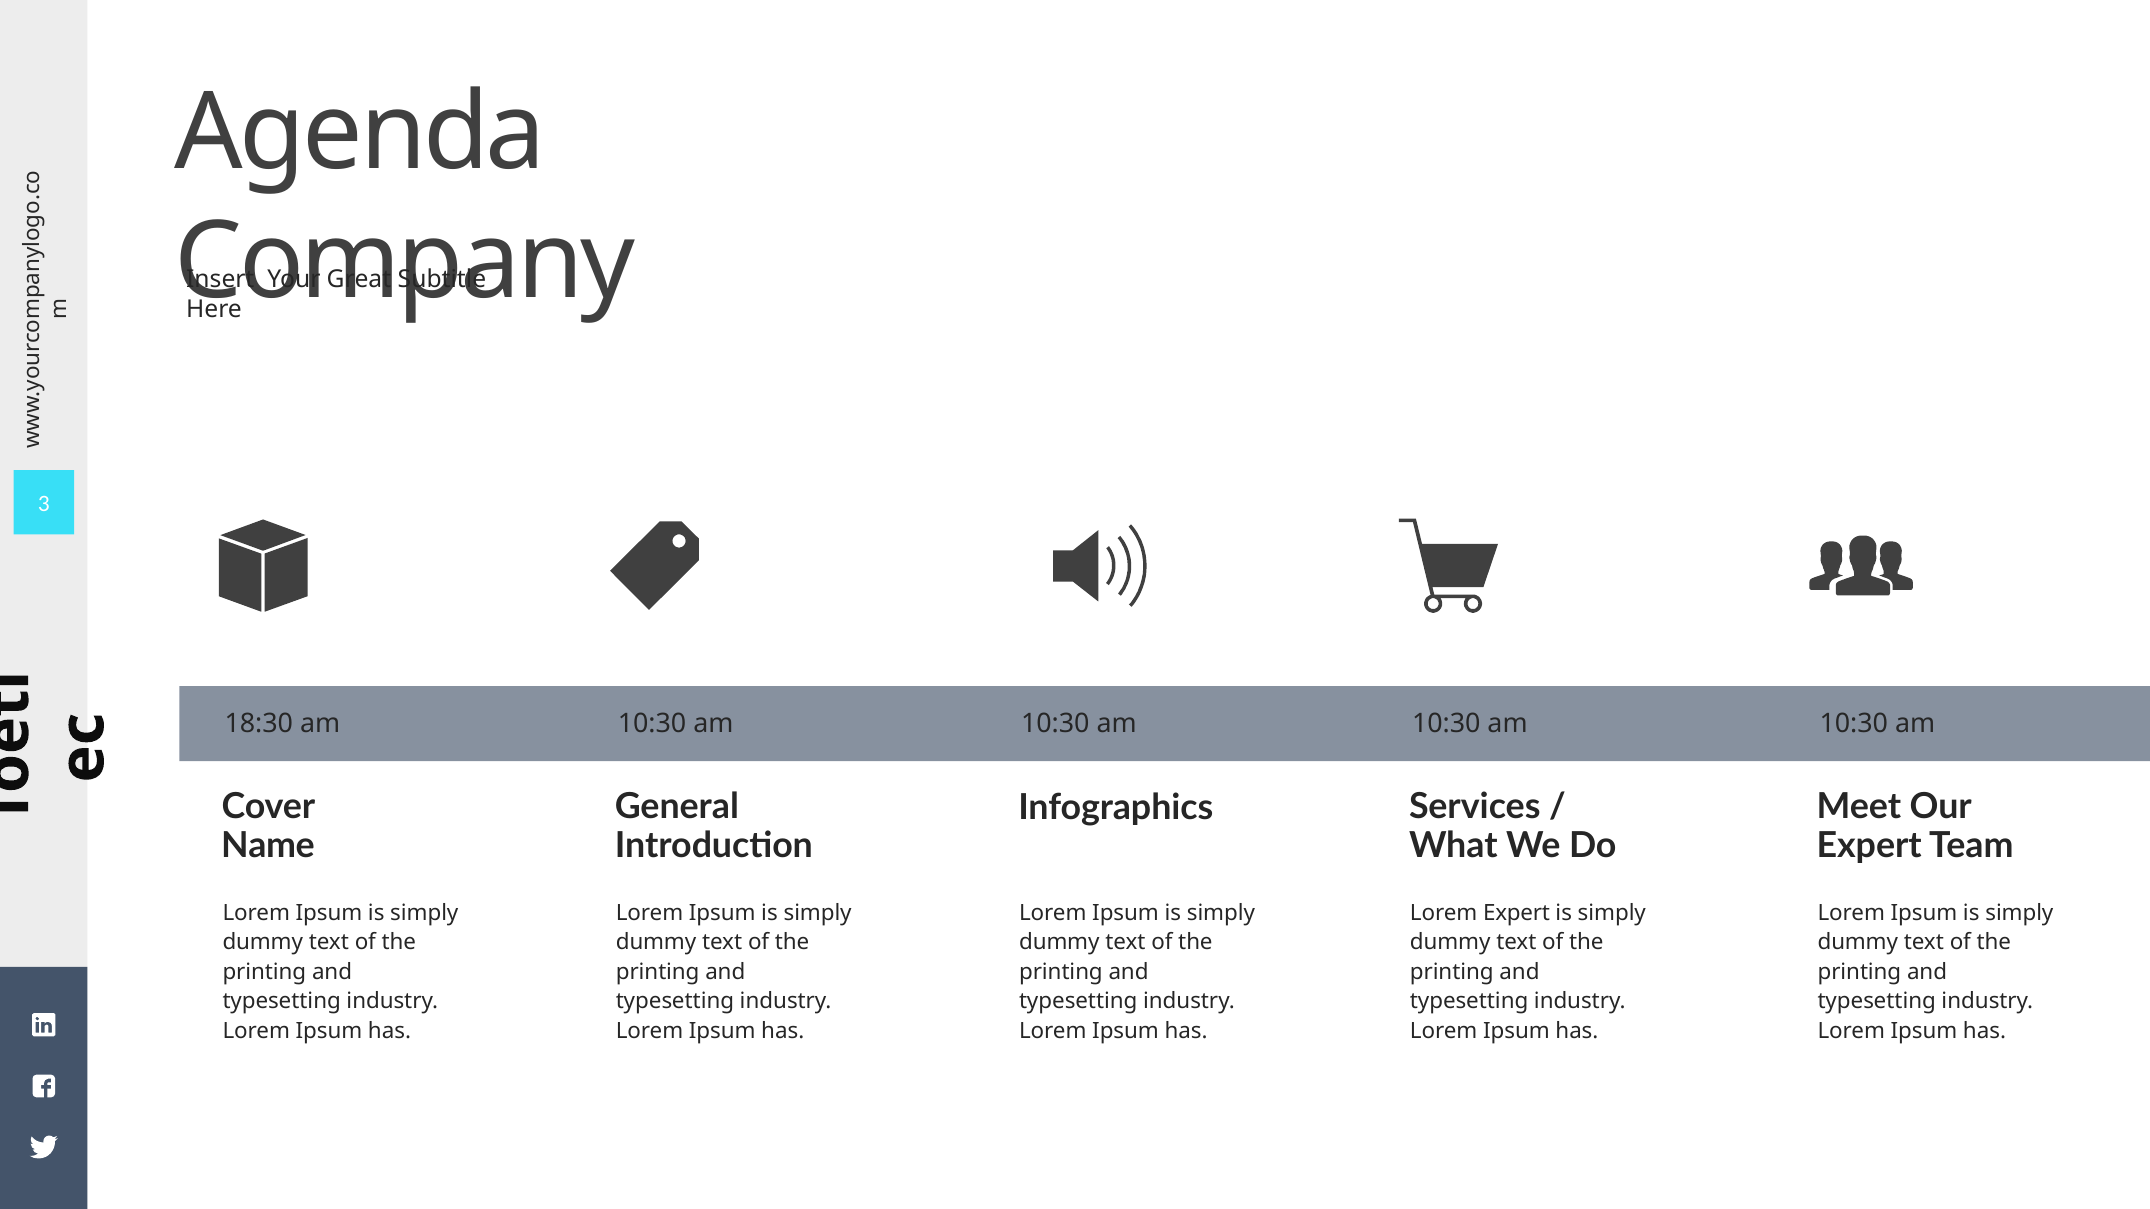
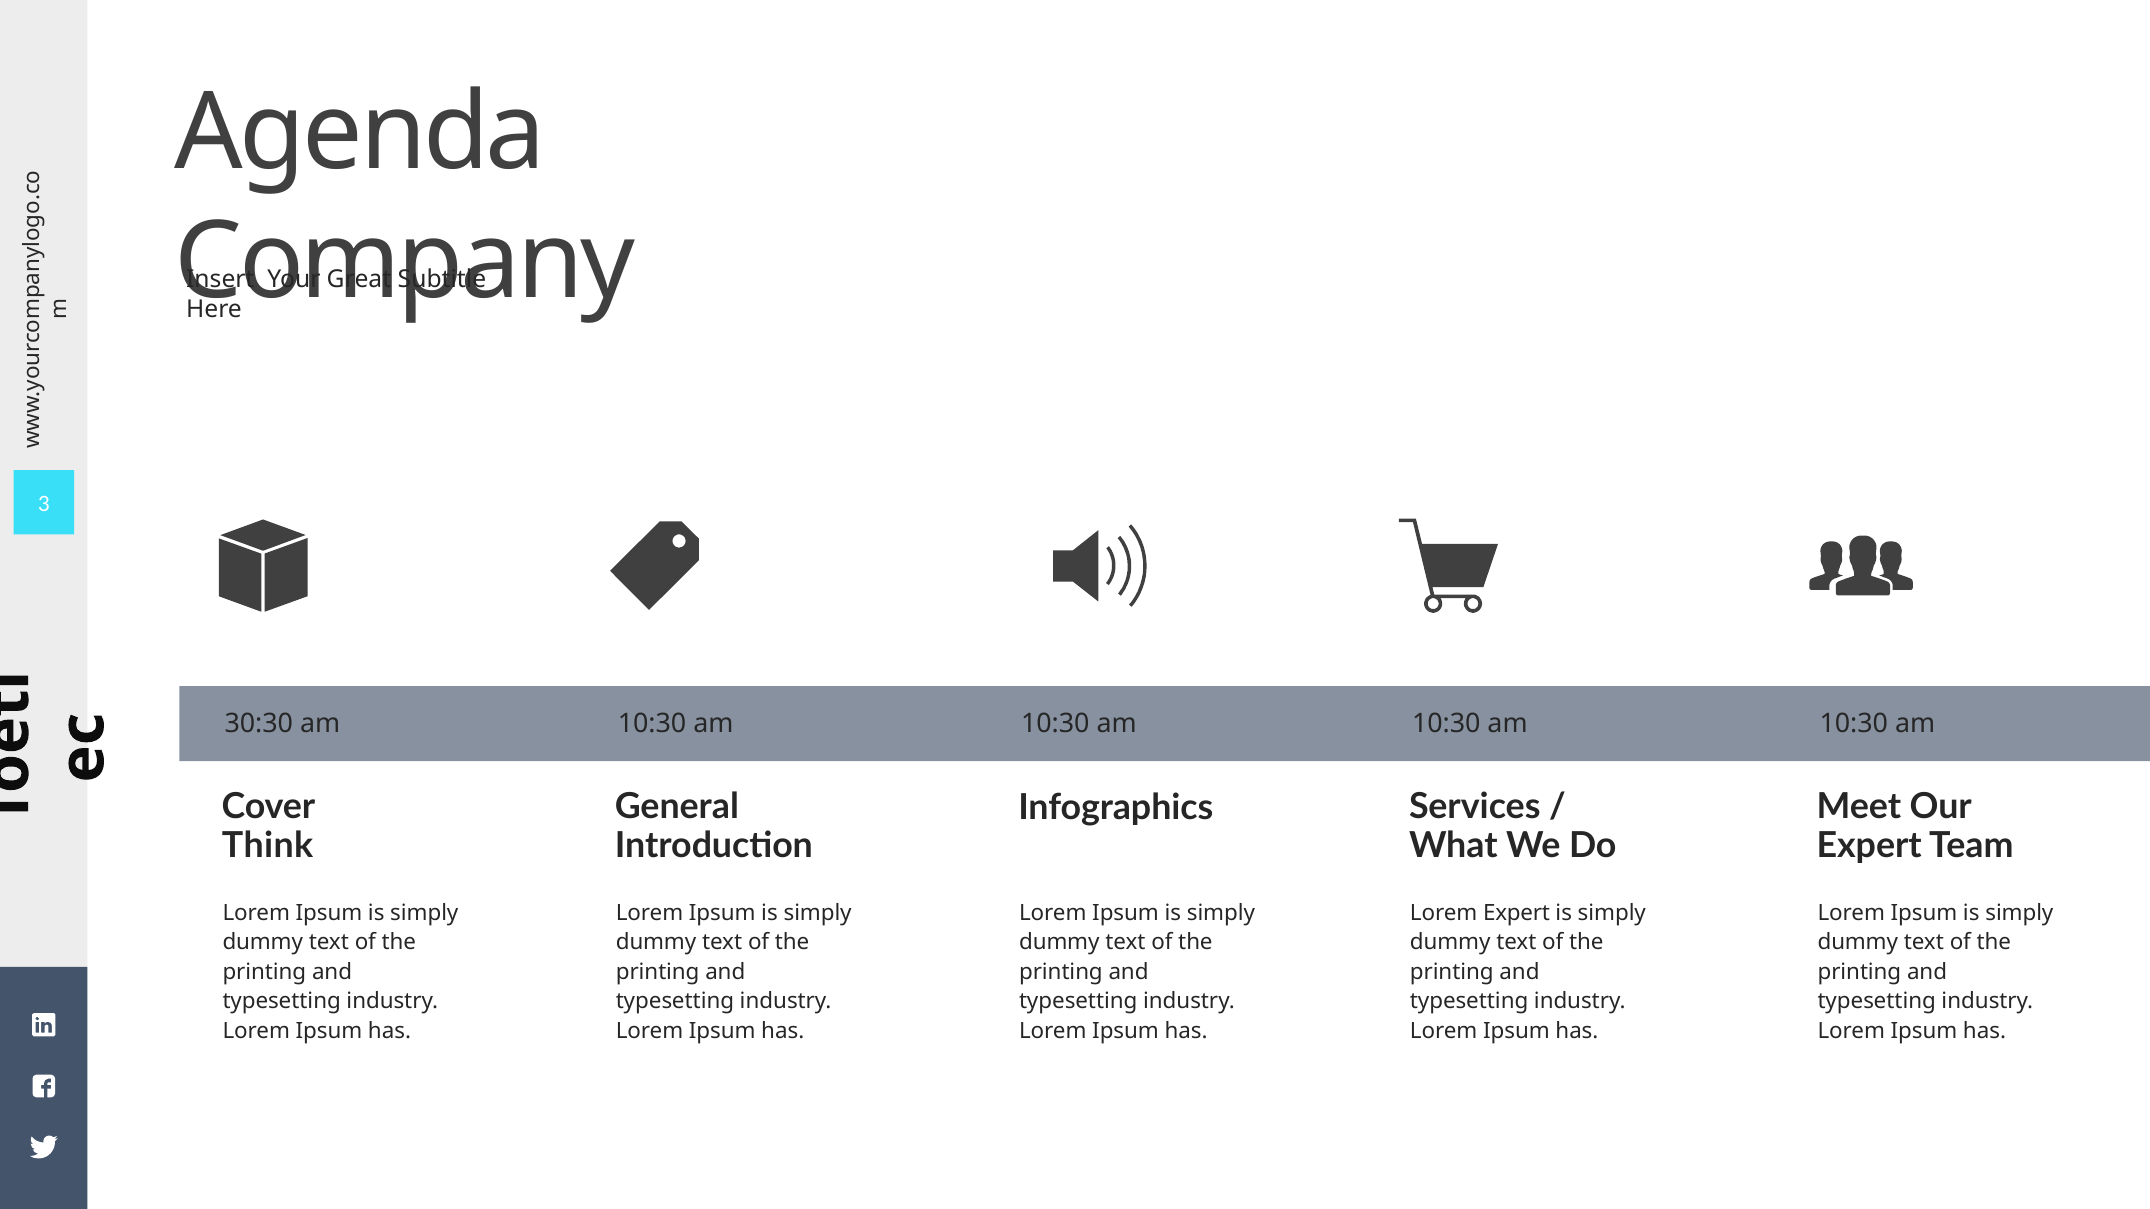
18:30: 18:30 -> 30:30
Name: Name -> Think
